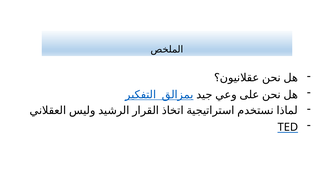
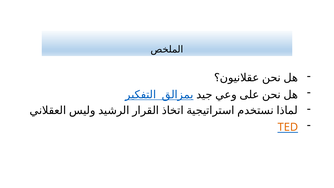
TED colour: black -> orange
